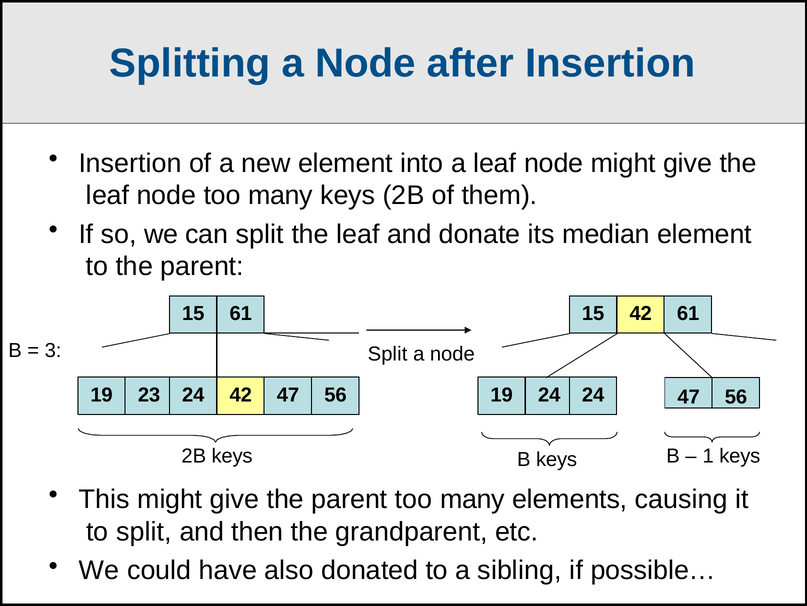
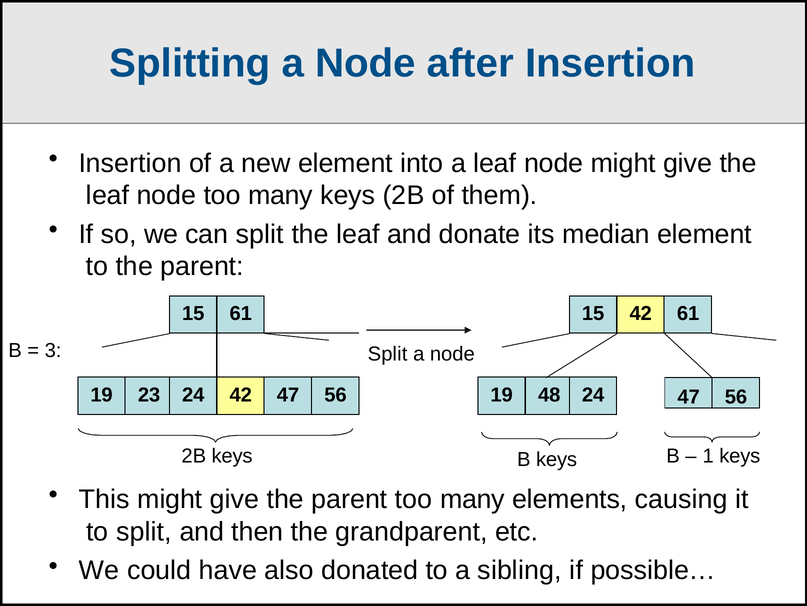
19 24: 24 -> 48
